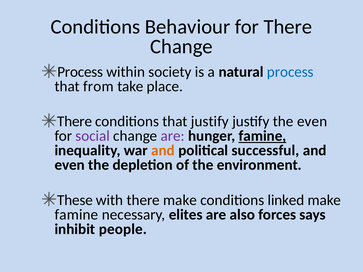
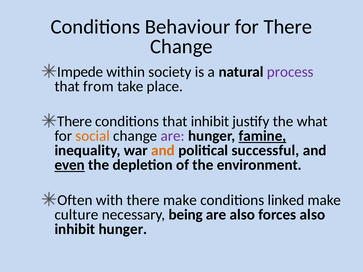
Process at (80, 72): Process -> Impede
process at (290, 72) colour: blue -> purple
that justify: justify -> inhibit
the even: even -> what
social colour: purple -> orange
even at (70, 165) underline: none -> present
These: These -> Often
famine at (76, 215): famine -> culture
elites: elites -> being
forces says: says -> also
inhibit people: people -> hunger
